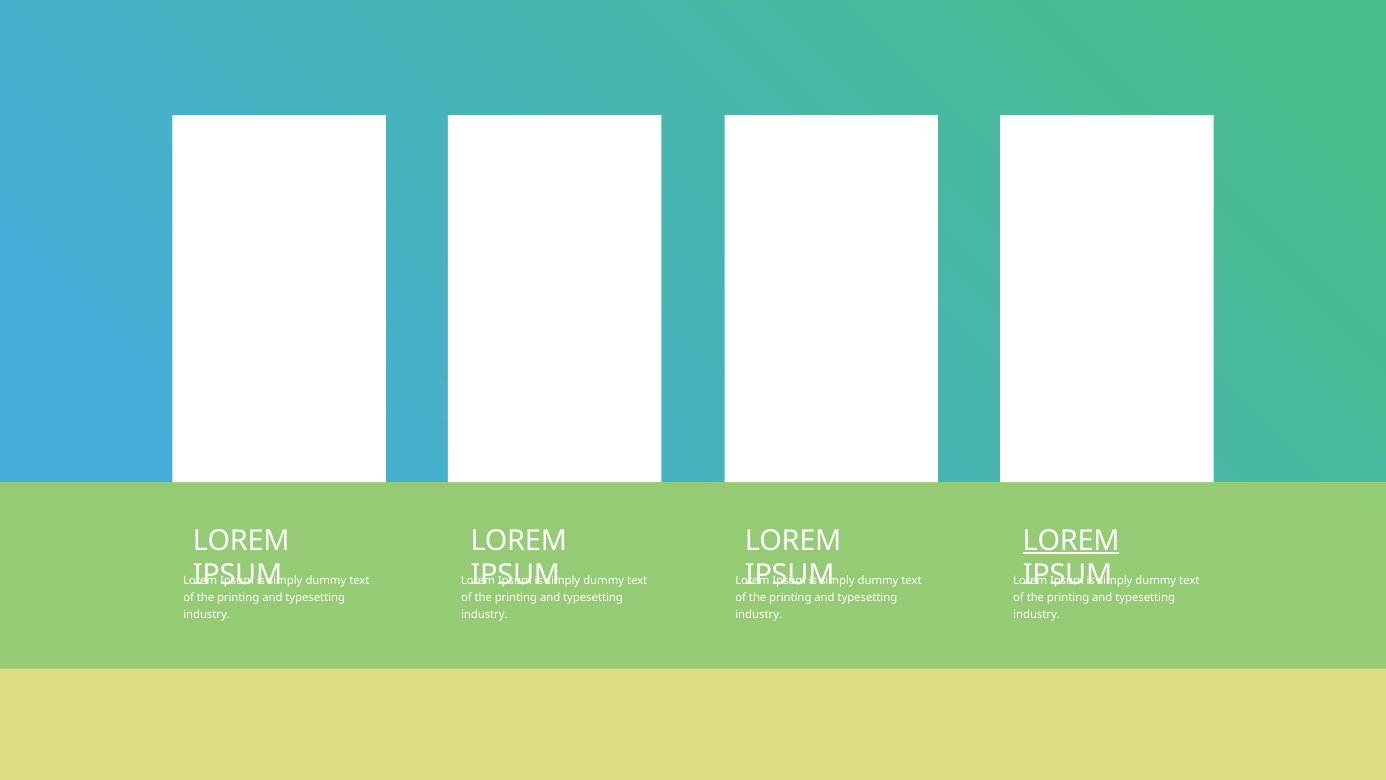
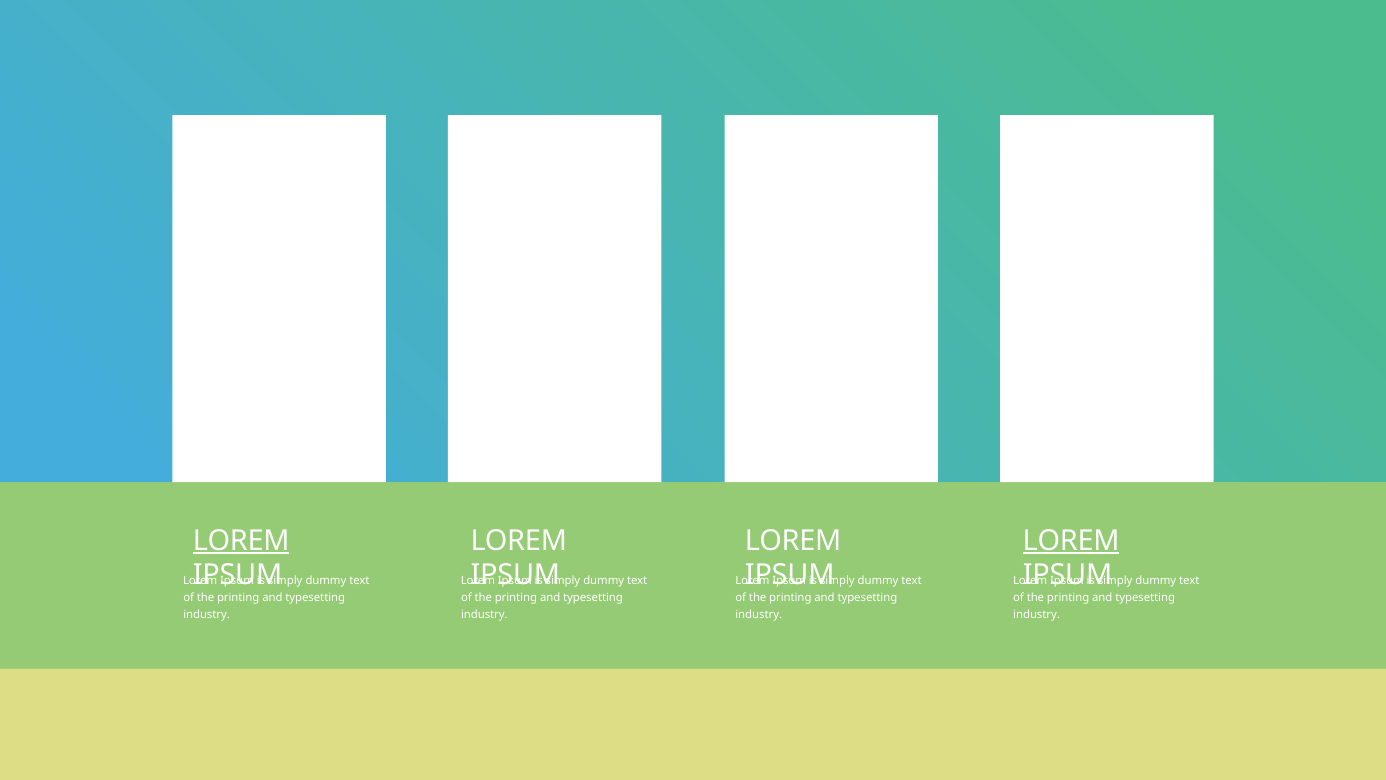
LOREM at (241, 540) underline: none -> present
